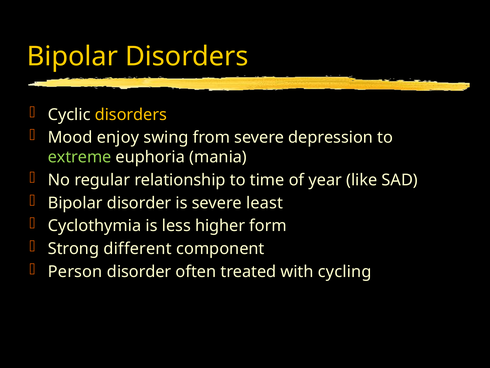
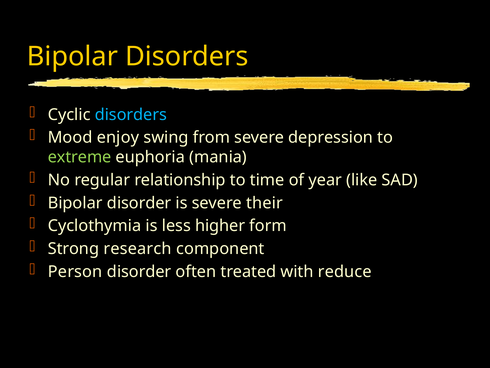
disorders at (131, 114) colour: yellow -> light blue
least: least -> their
different: different -> research
cycling: cycling -> reduce
